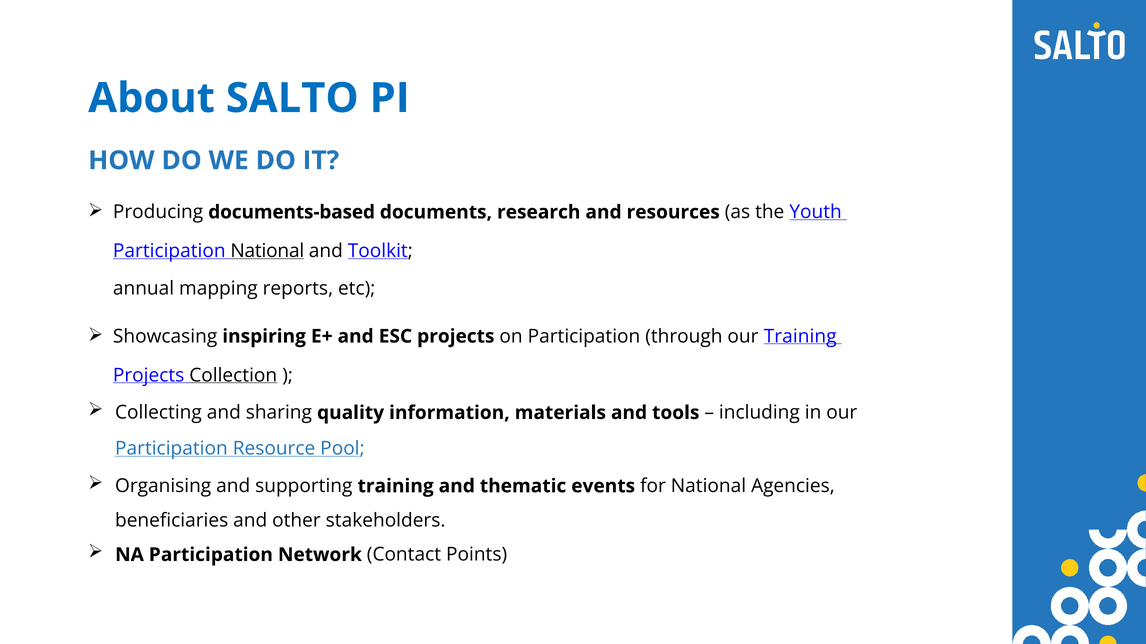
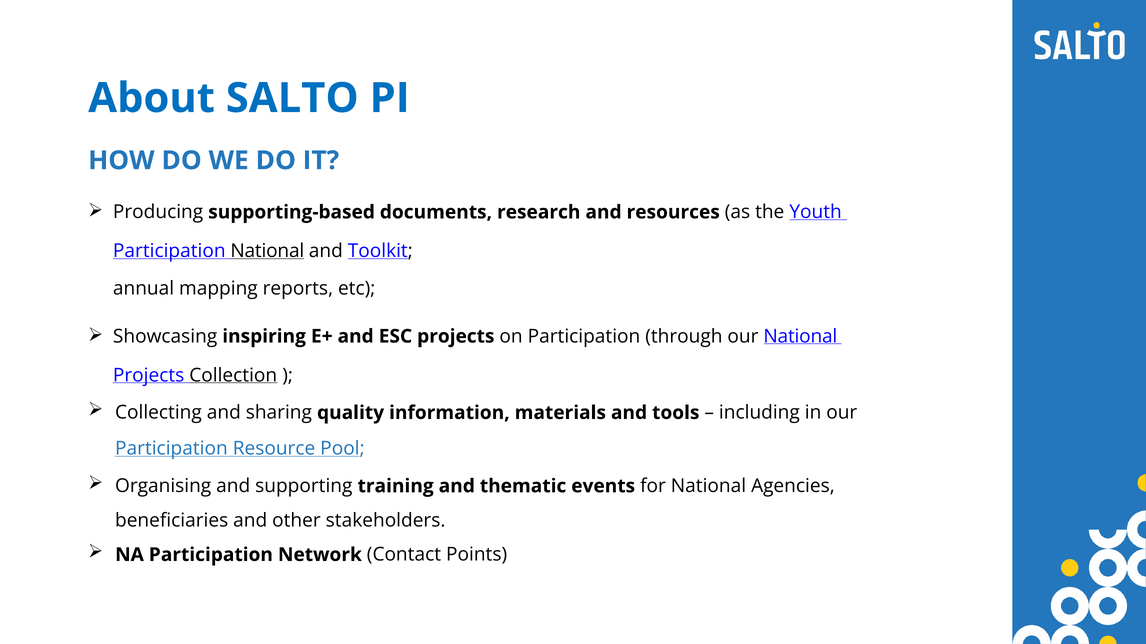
documents-based: documents-based -> supporting-based
our Training: Training -> National
